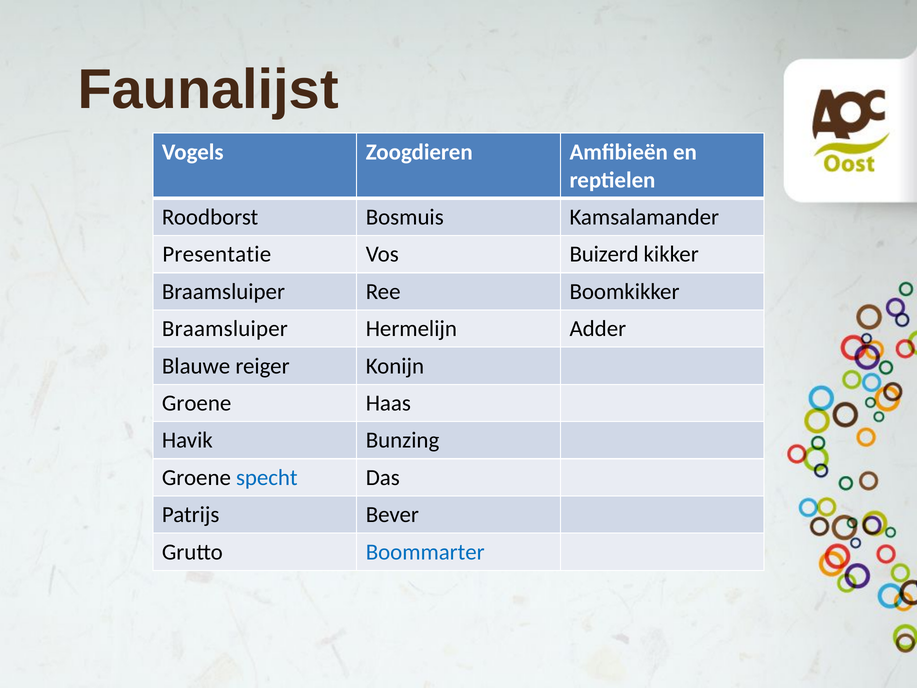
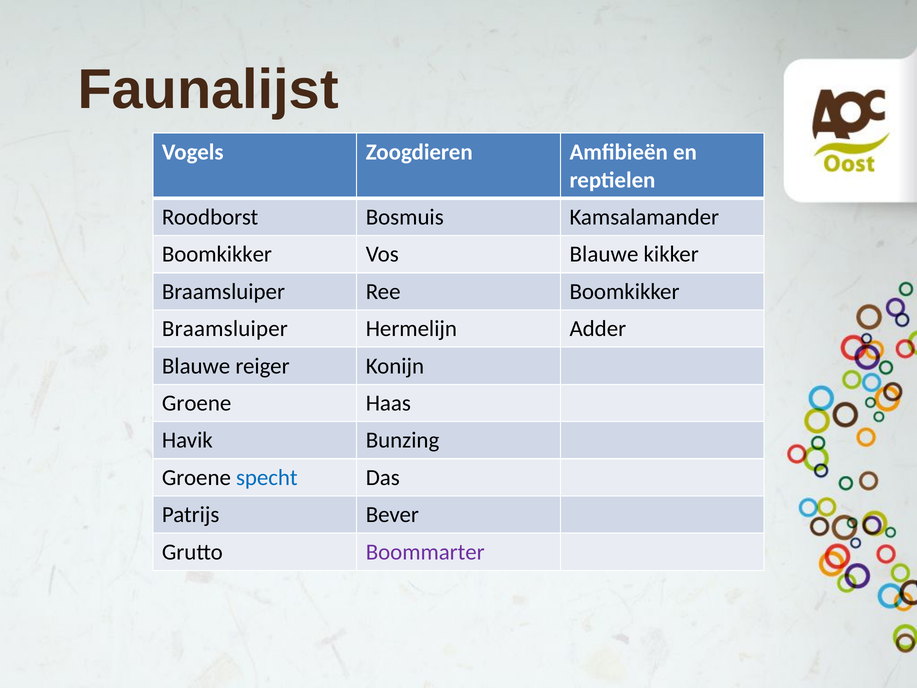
Presentatie at (217, 254): Presentatie -> Boomkikker
Vos Buizerd: Buizerd -> Blauwe
Boommarter colour: blue -> purple
